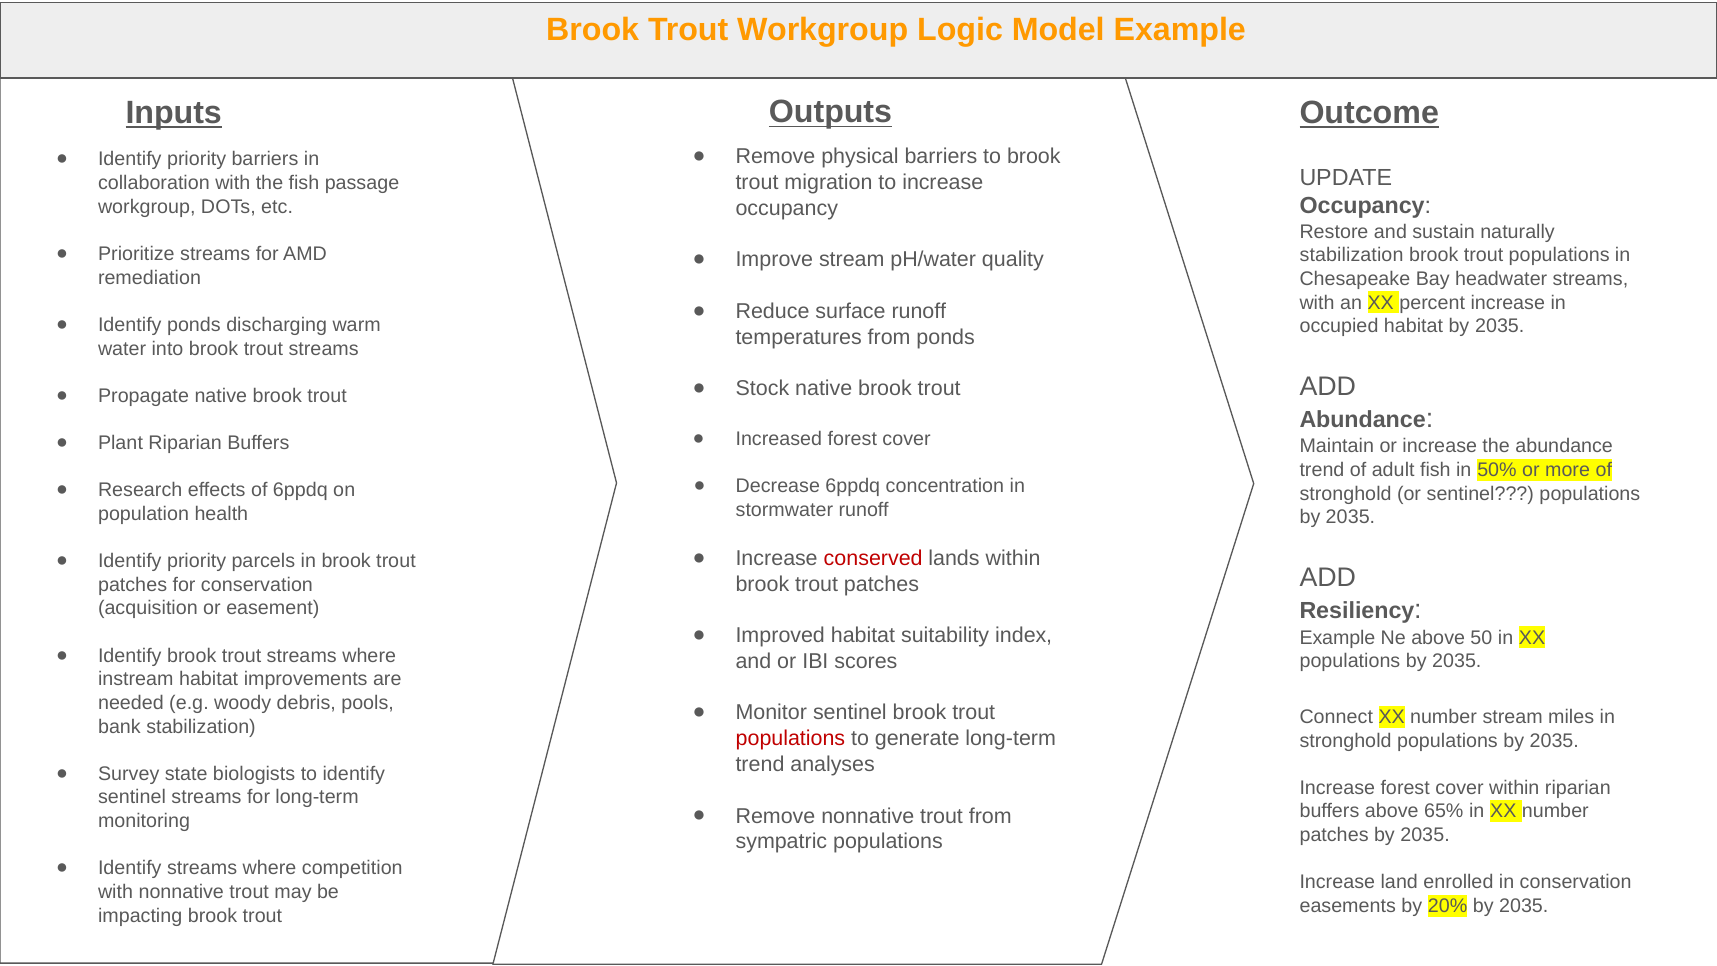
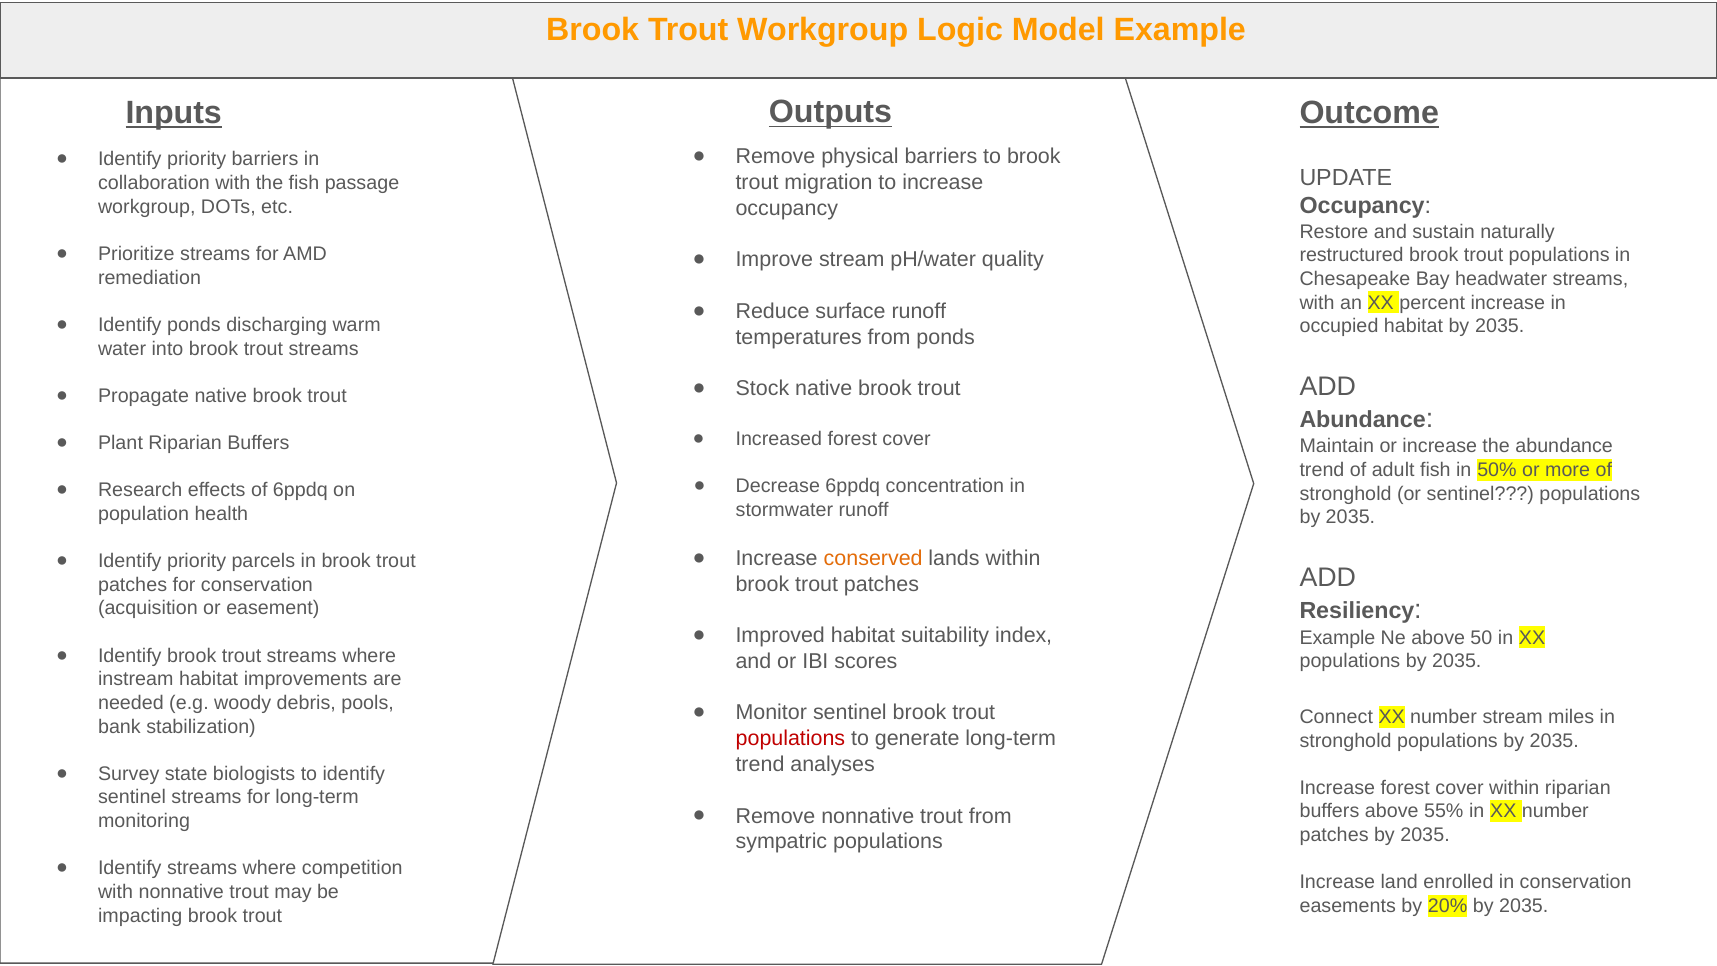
stabilization at (1352, 255): stabilization -> restructured
conserved colour: red -> orange
65%: 65% -> 55%
